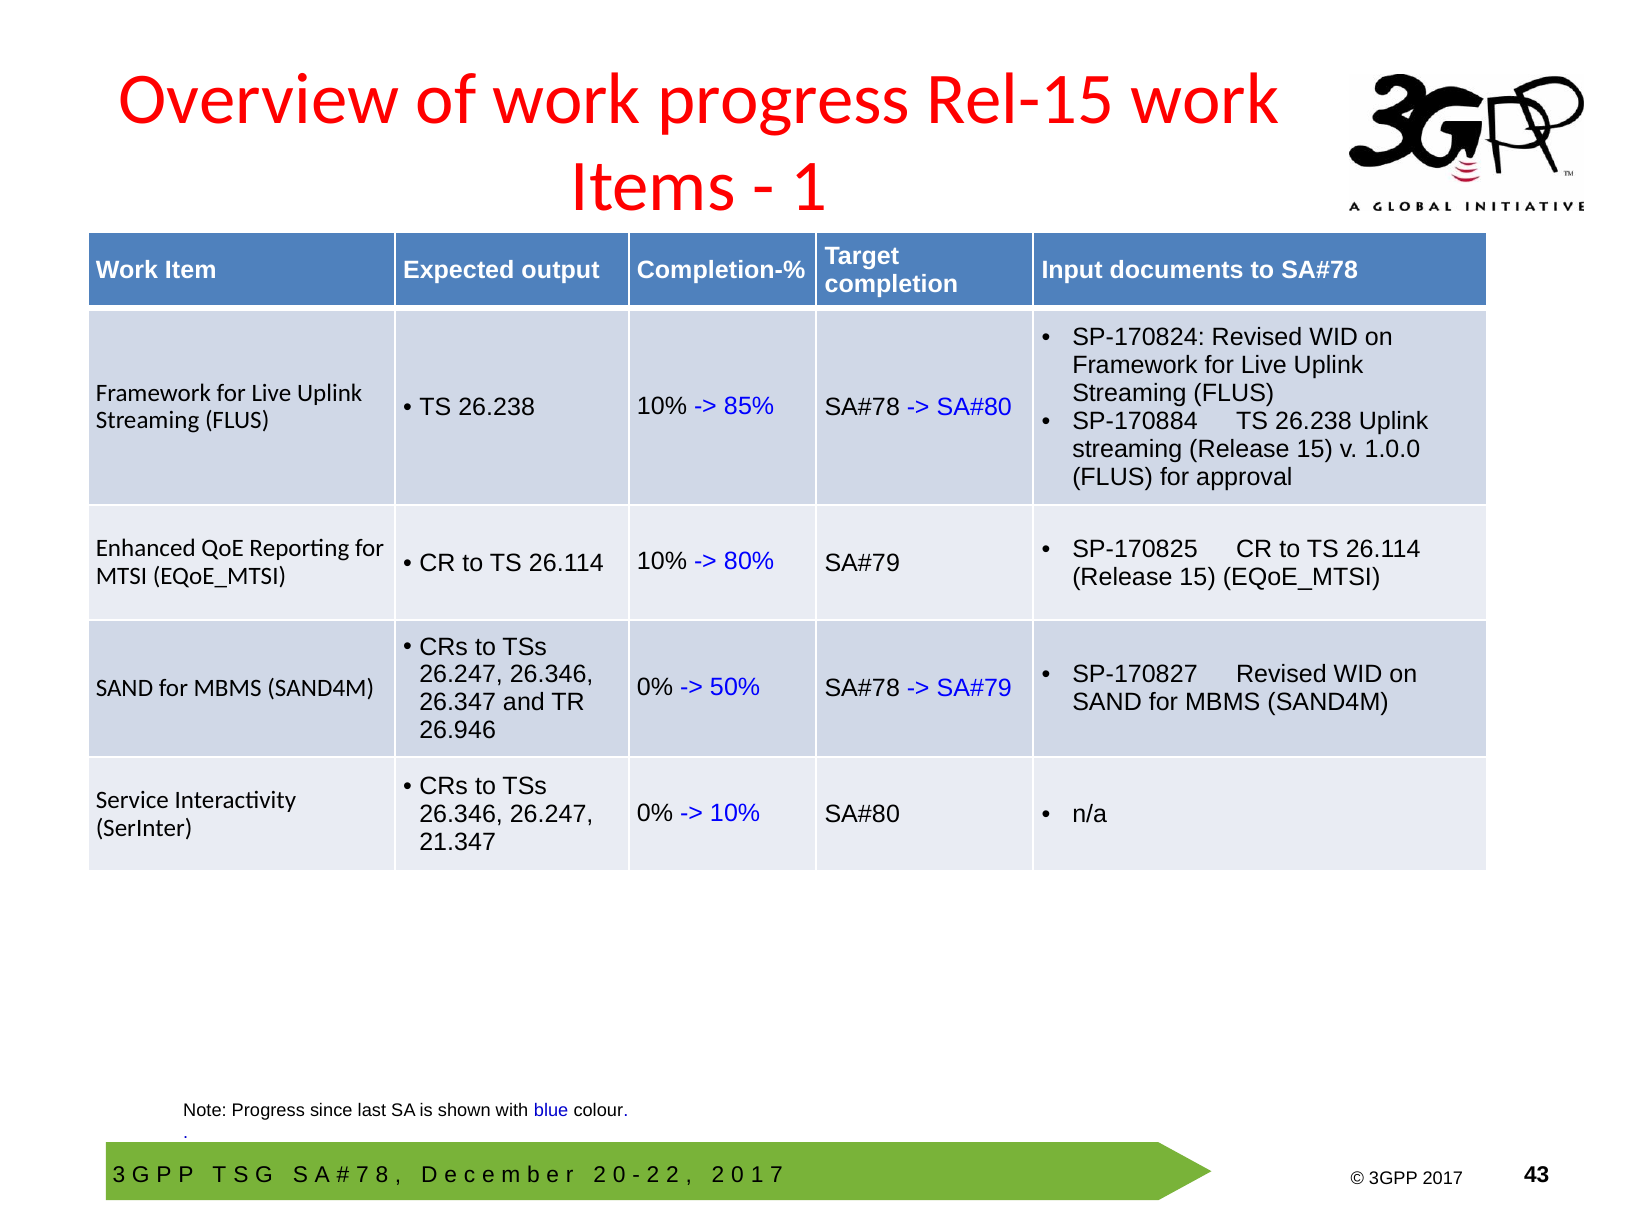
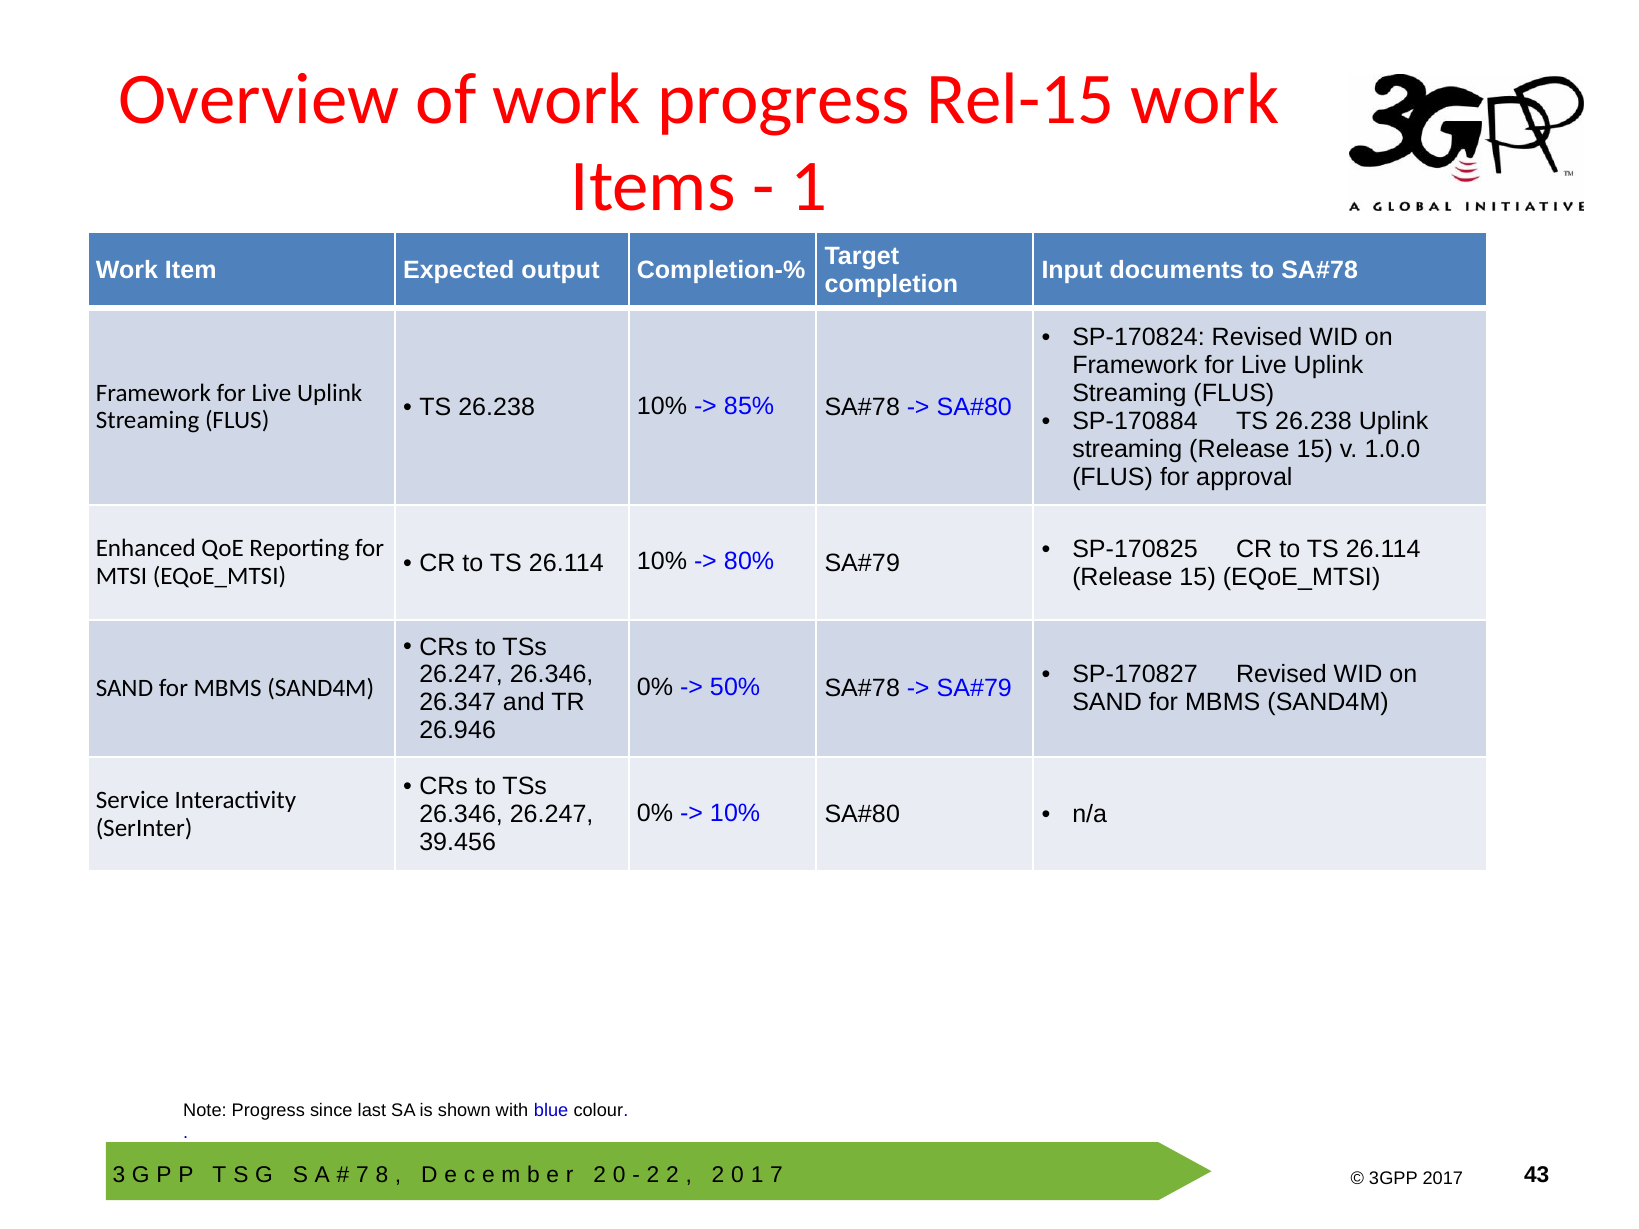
21.347: 21.347 -> 39.456
